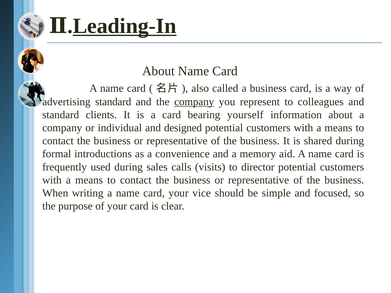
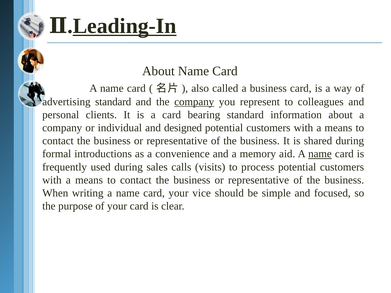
standard at (61, 115): standard -> personal
bearing yourself: yourself -> standard
name at (320, 154) underline: none -> present
director: director -> process
